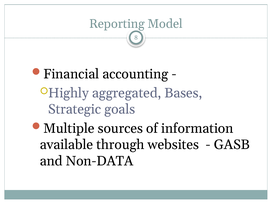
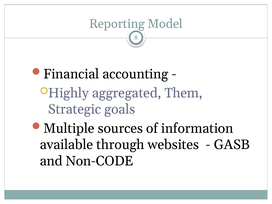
Bases: Bases -> Them
Non-DATA: Non-DATA -> Non-CODE
